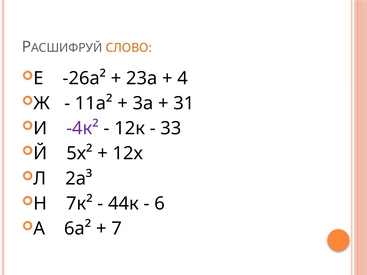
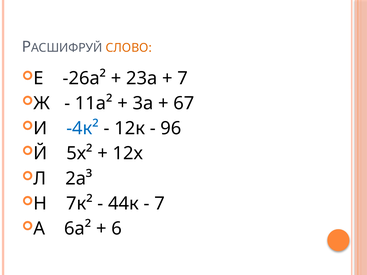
4 at (183, 78): 4 -> 7
31: 31 -> 67
-4к² colour: purple -> blue
33: 33 -> 96
6 at (160, 204): 6 -> 7
7: 7 -> 6
